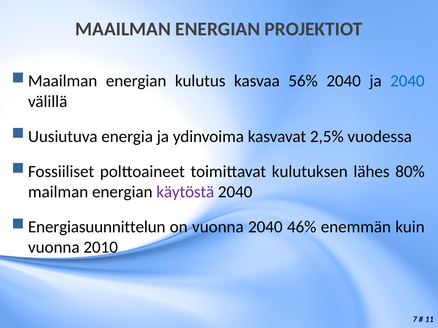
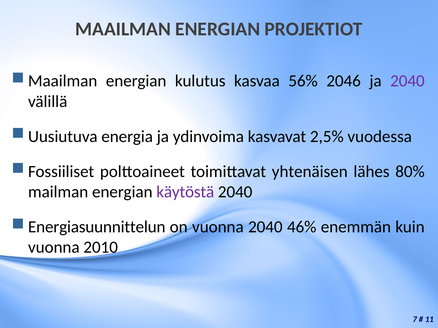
56% 2040: 2040 -> 2046
2040 at (407, 81) colour: blue -> purple
kulutuksen: kulutuksen -> yhtenäisen
